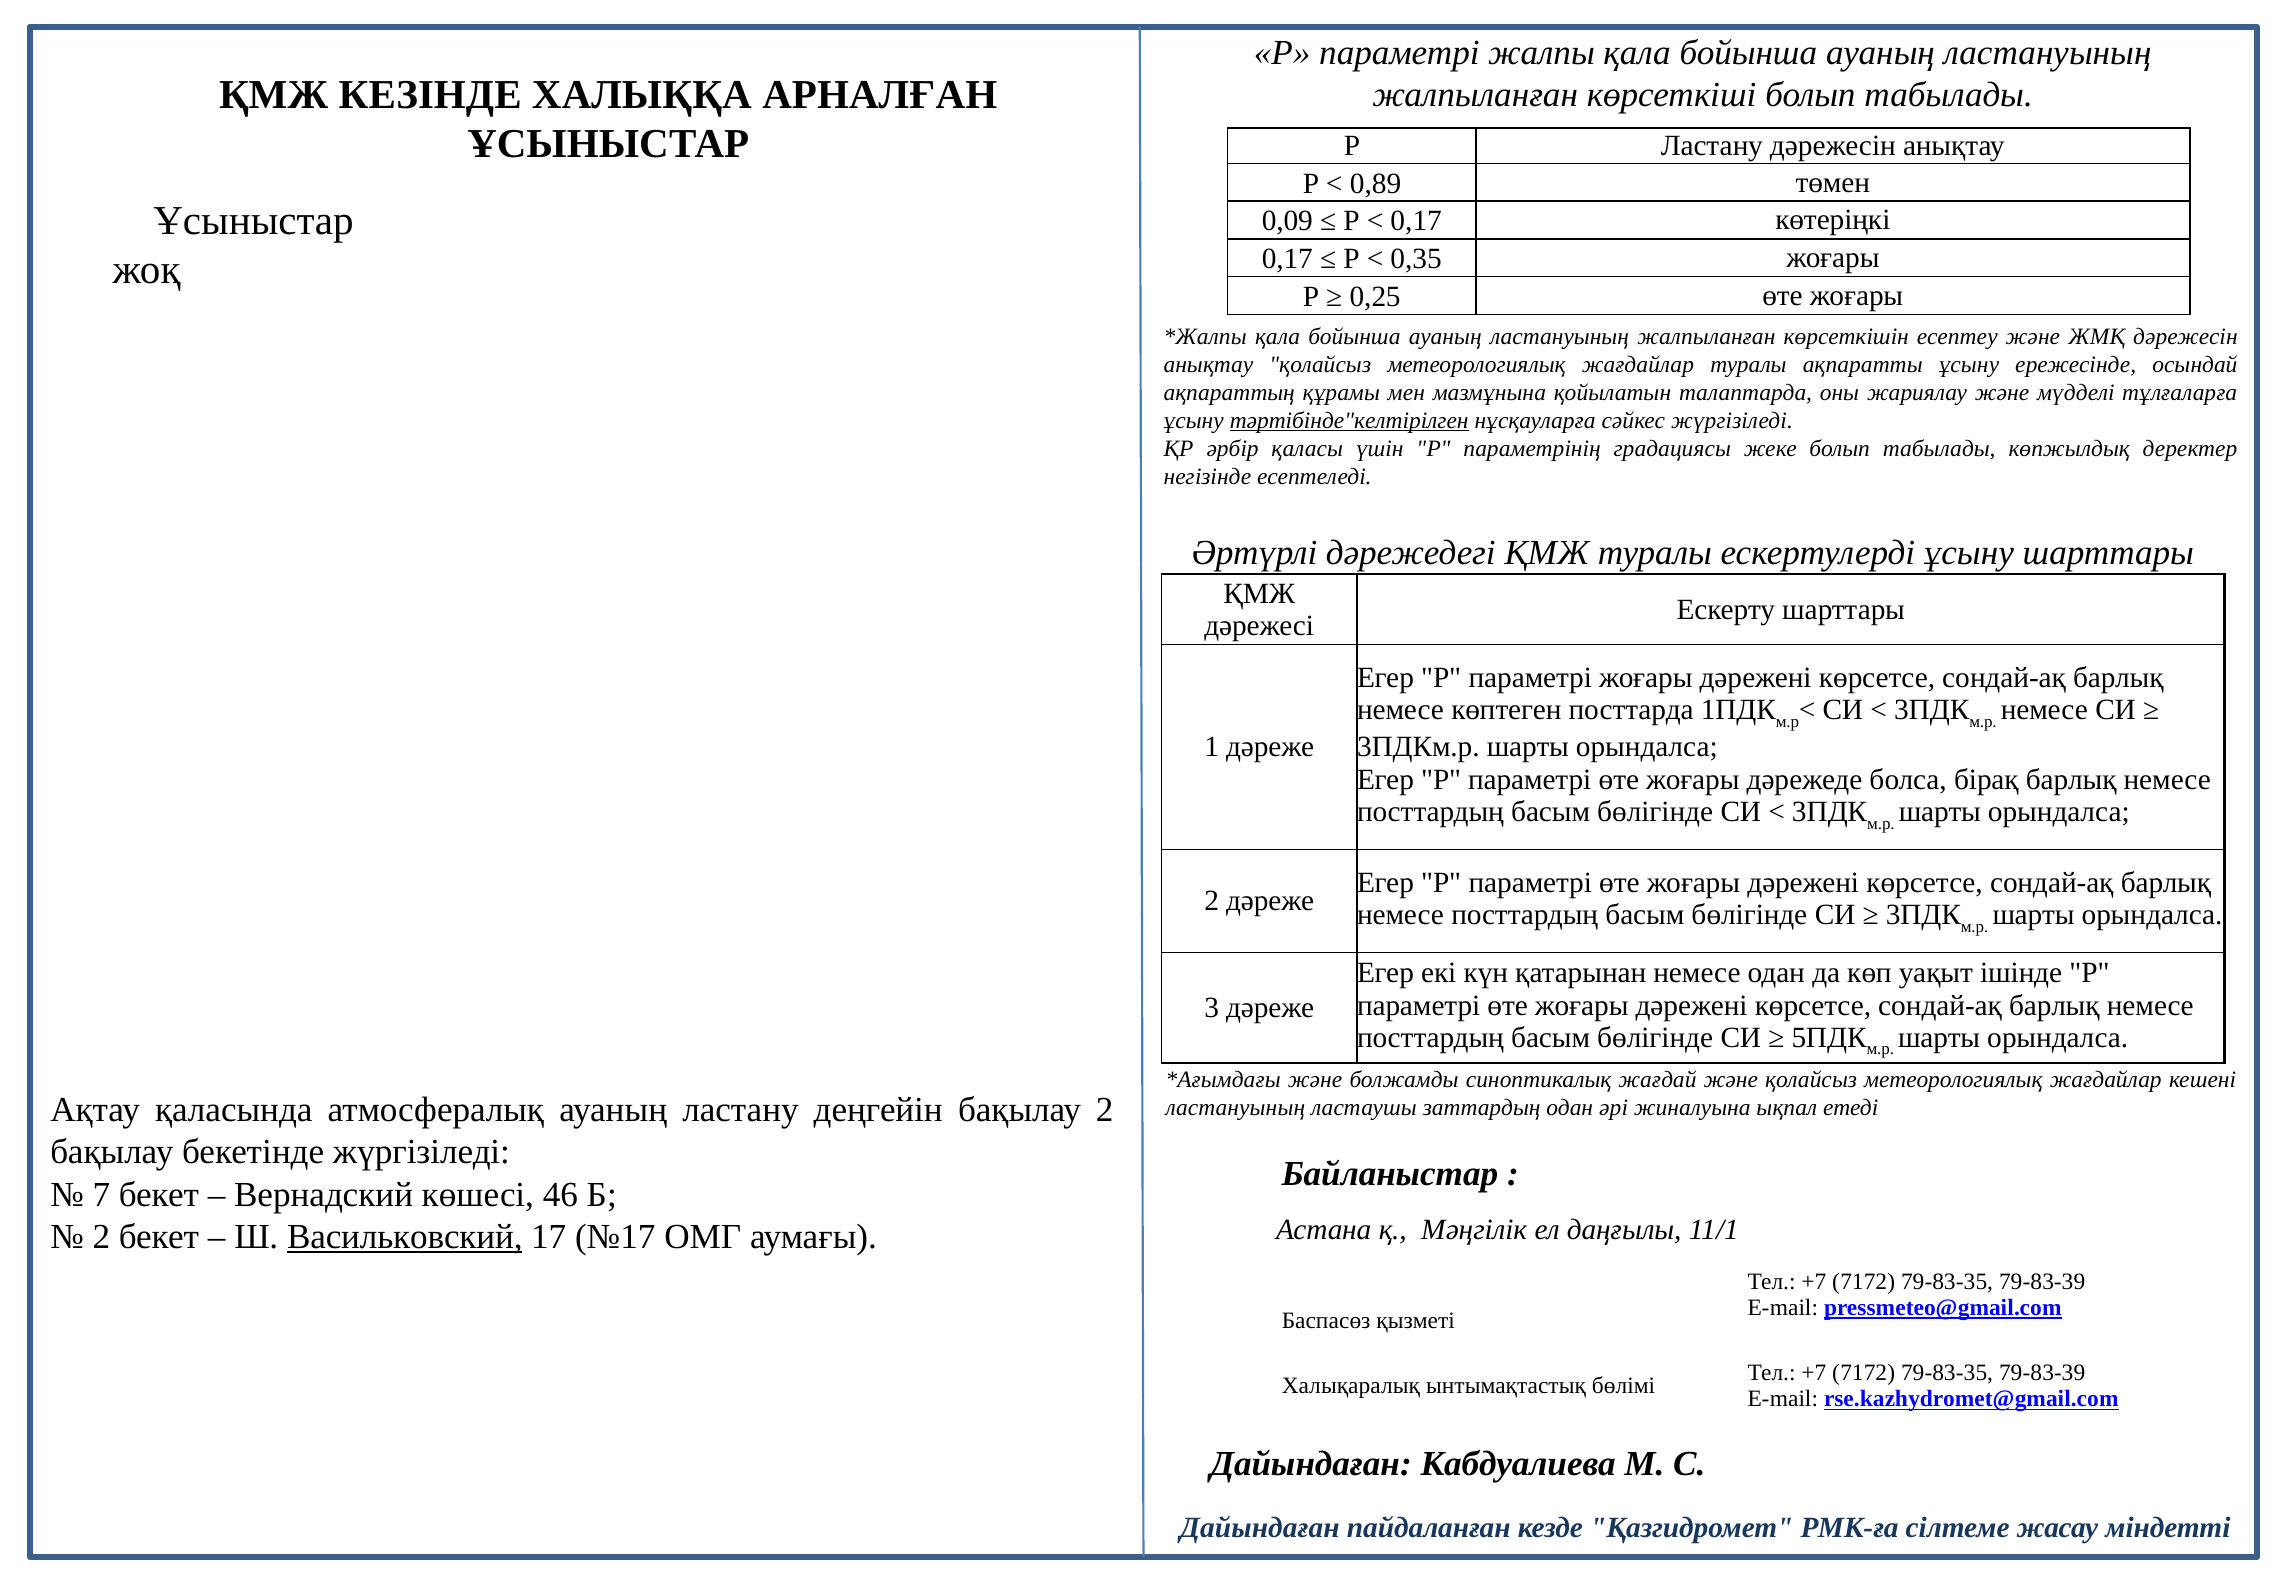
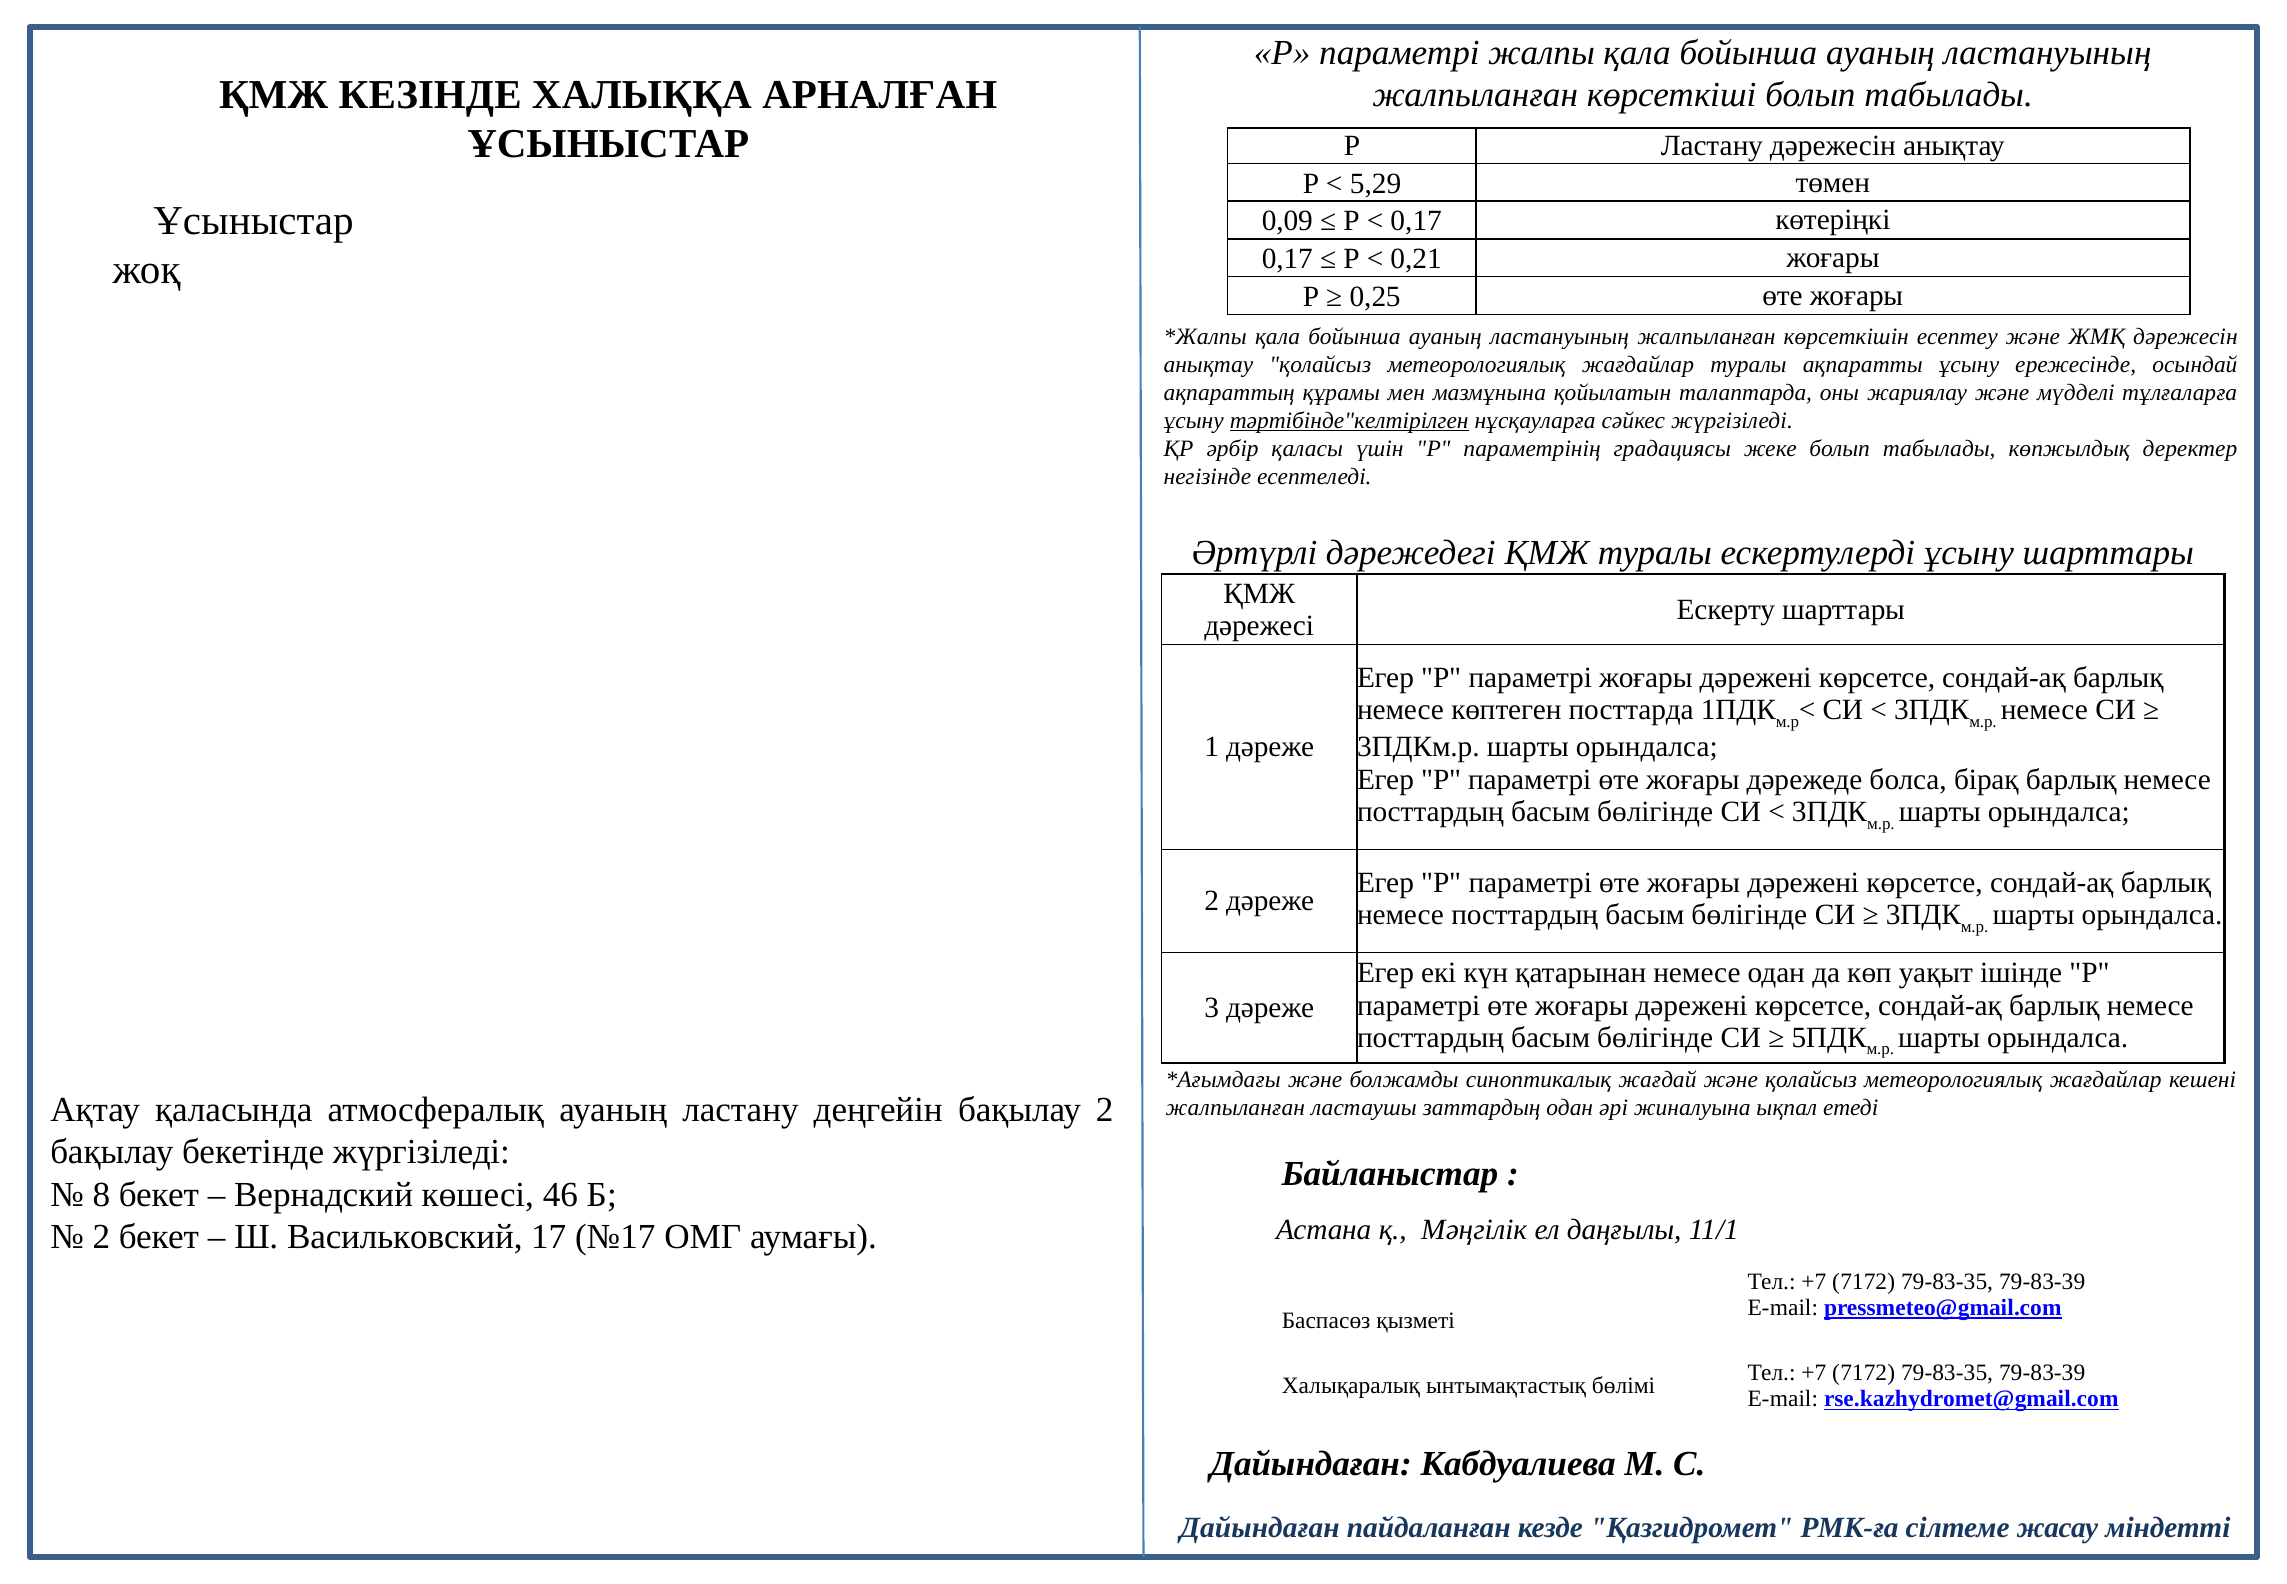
0,89: 0,89 -> 5,29
0,35: 0,35 -> 0,21
ластануының at (1235, 1107): ластануының -> жалпыланған
7: 7 -> 8
Васильковский underline: present -> none
